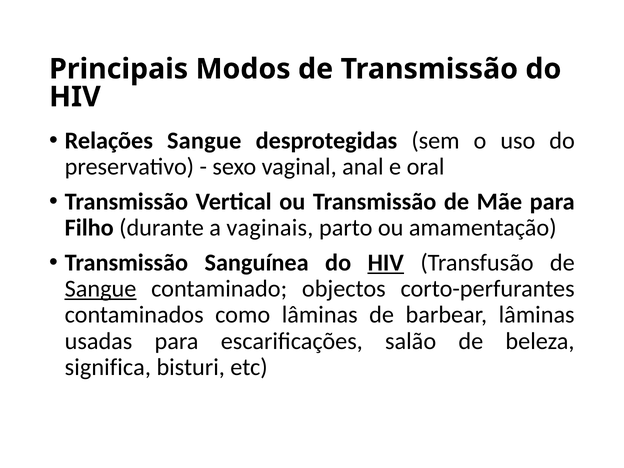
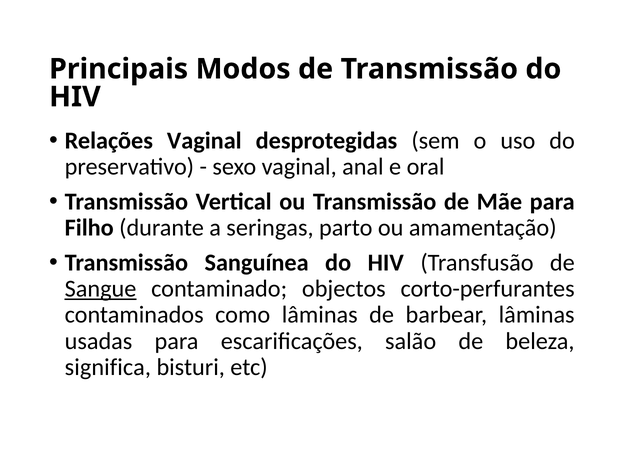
Relações Sangue: Sangue -> Vaginal
vaginais: vaginais -> seringas
HIV at (386, 263) underline: present -> none
